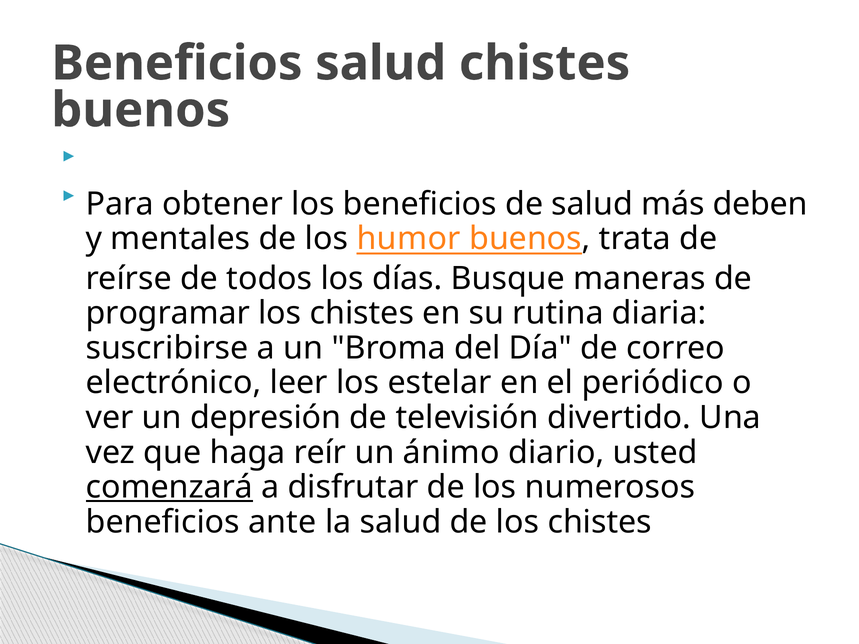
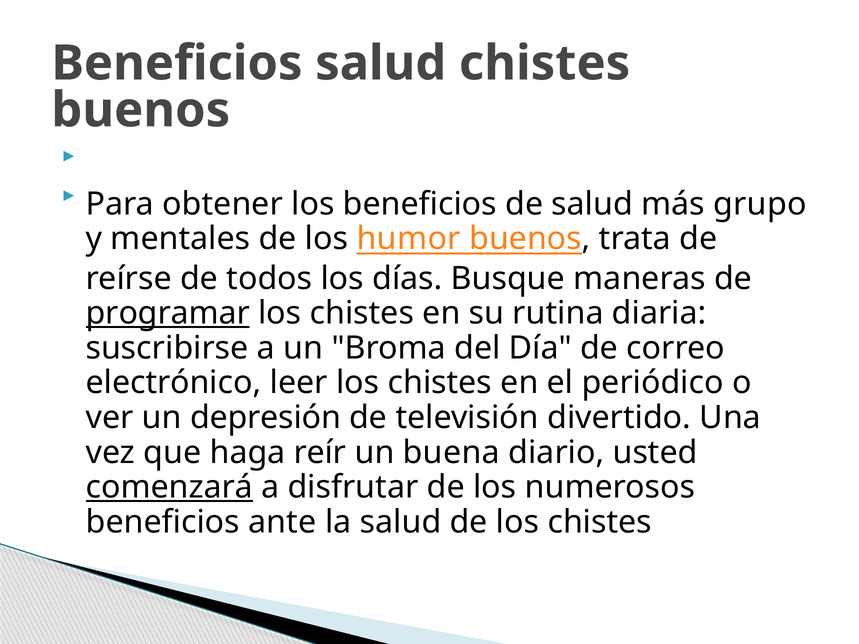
deben: deben -> grupo
programar underline: none -> present
leer los estelar: estelar -> chistes
ánimo: ánimo -> buena
